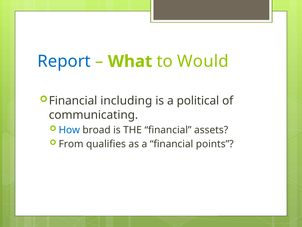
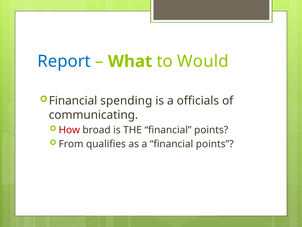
including: including -> spending
political: political -> officials
How colour: blue -> red
THE financial assets: assets -> points
